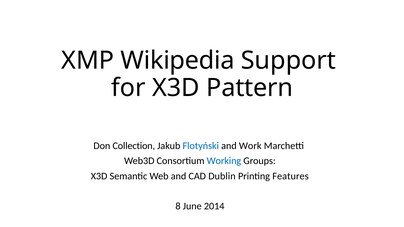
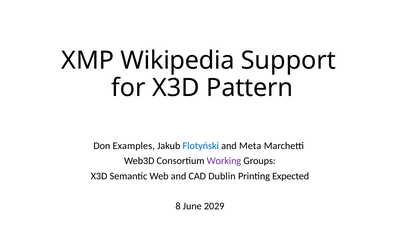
Collection: Collection -> Examples
Work: Work -> Meta
Working colour: blue -> purple
Features: Features -> Expected
2014: 2014 -> 2029
